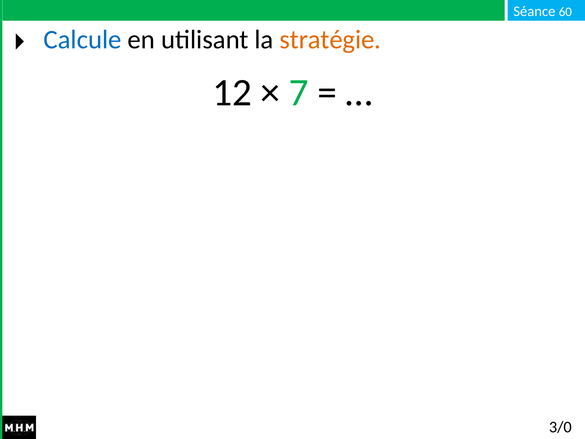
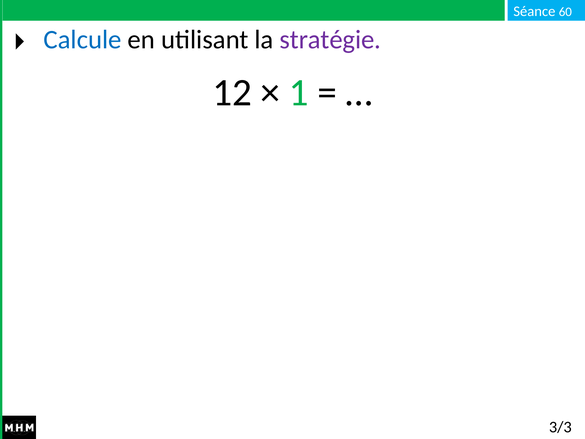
stratégie colour: orange -> purple
7: 7 -> 1
3/0: 3/0 -> 3/3
